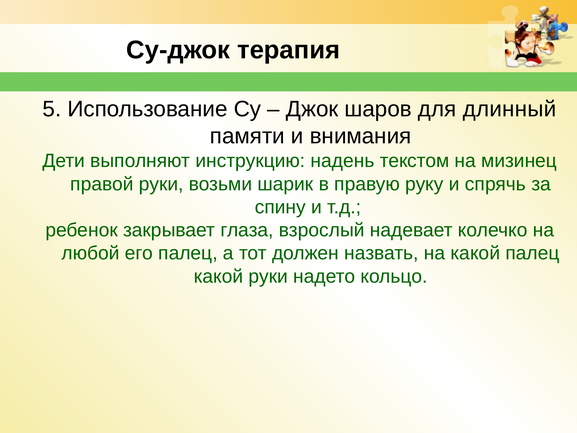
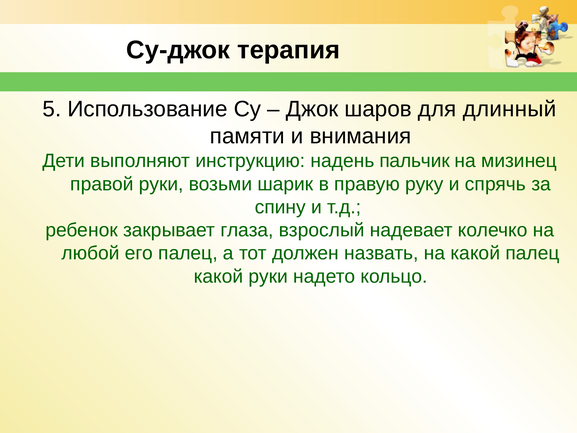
текстом: текстом -> пальчик
